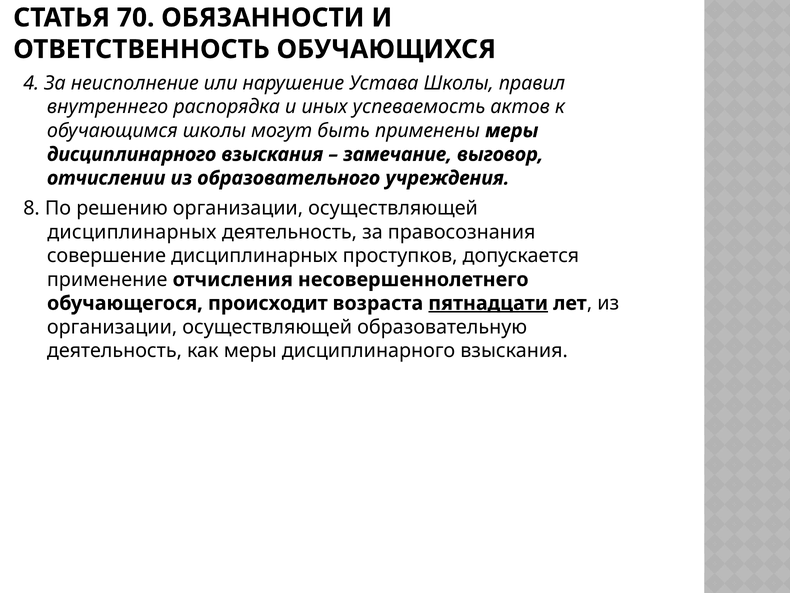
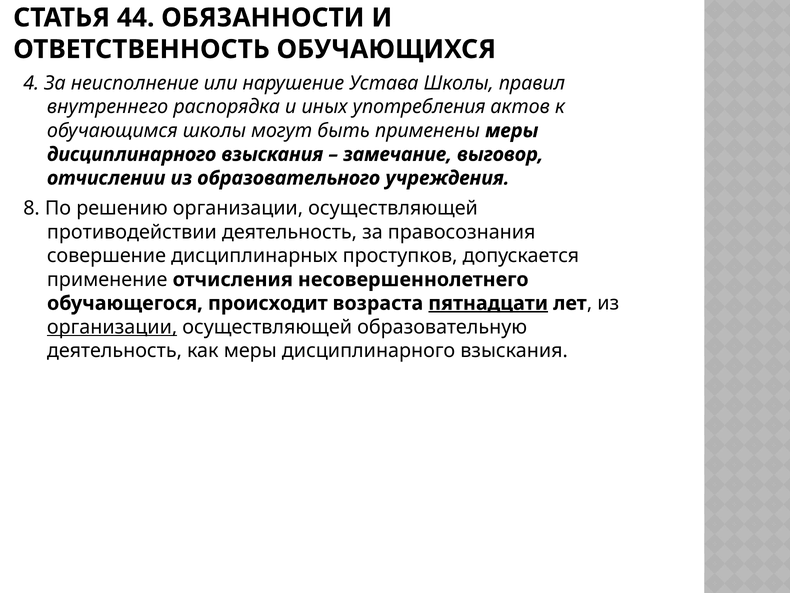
70: 70 -> 44
успеваемость: успеваемость -> употребления
дисциплинарных at (132, 232): дисциплинарных -> противодействии
организации at (112, 327) underline: none -> present
